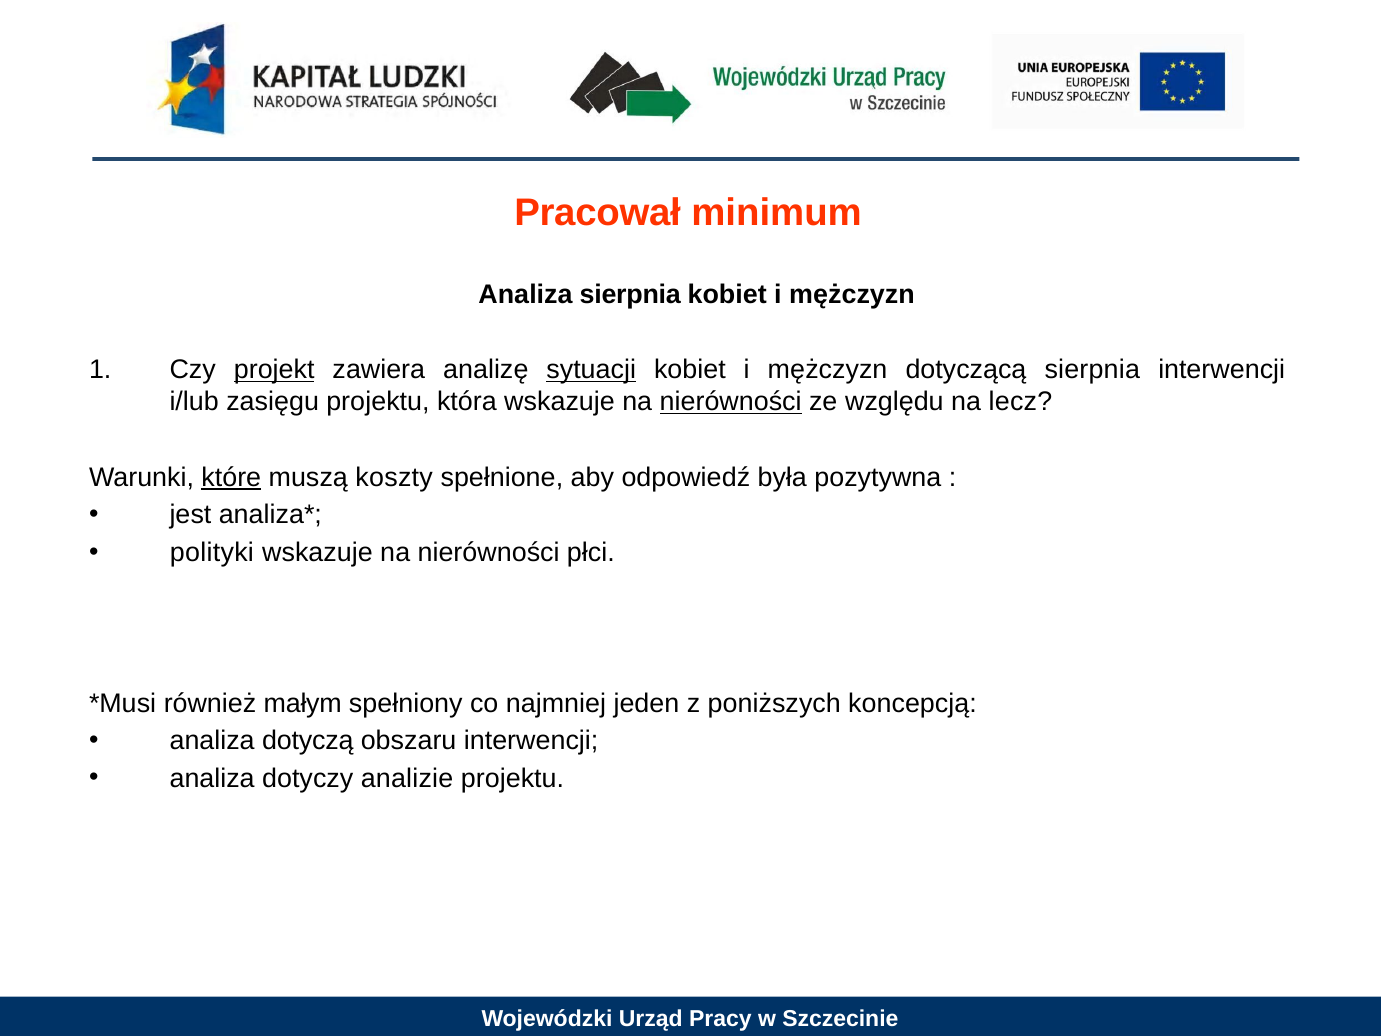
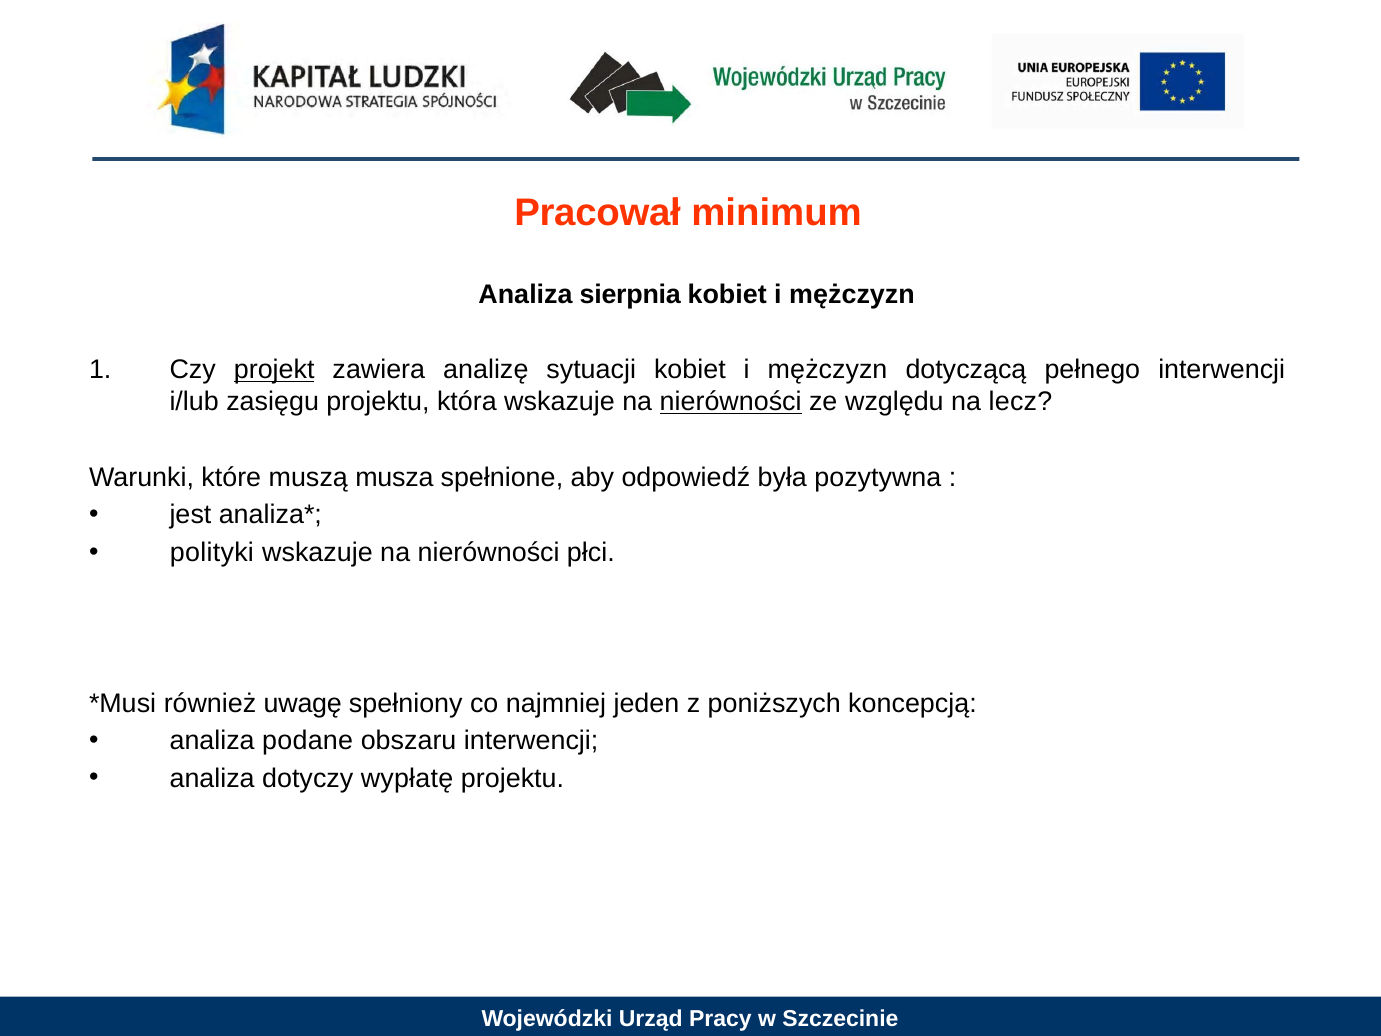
sytuacji underline: present -> none
dotyczącą sierpnia: sierpnia -> pełnego
które underline: present -> none
koszty: koszty -> musza
małym: małym -> uwagę
dotyczą: dotyczą -> podane
analizie: analizie -> wypłatę
